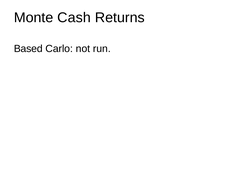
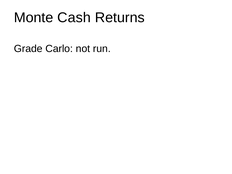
Based: Based -> Grade
